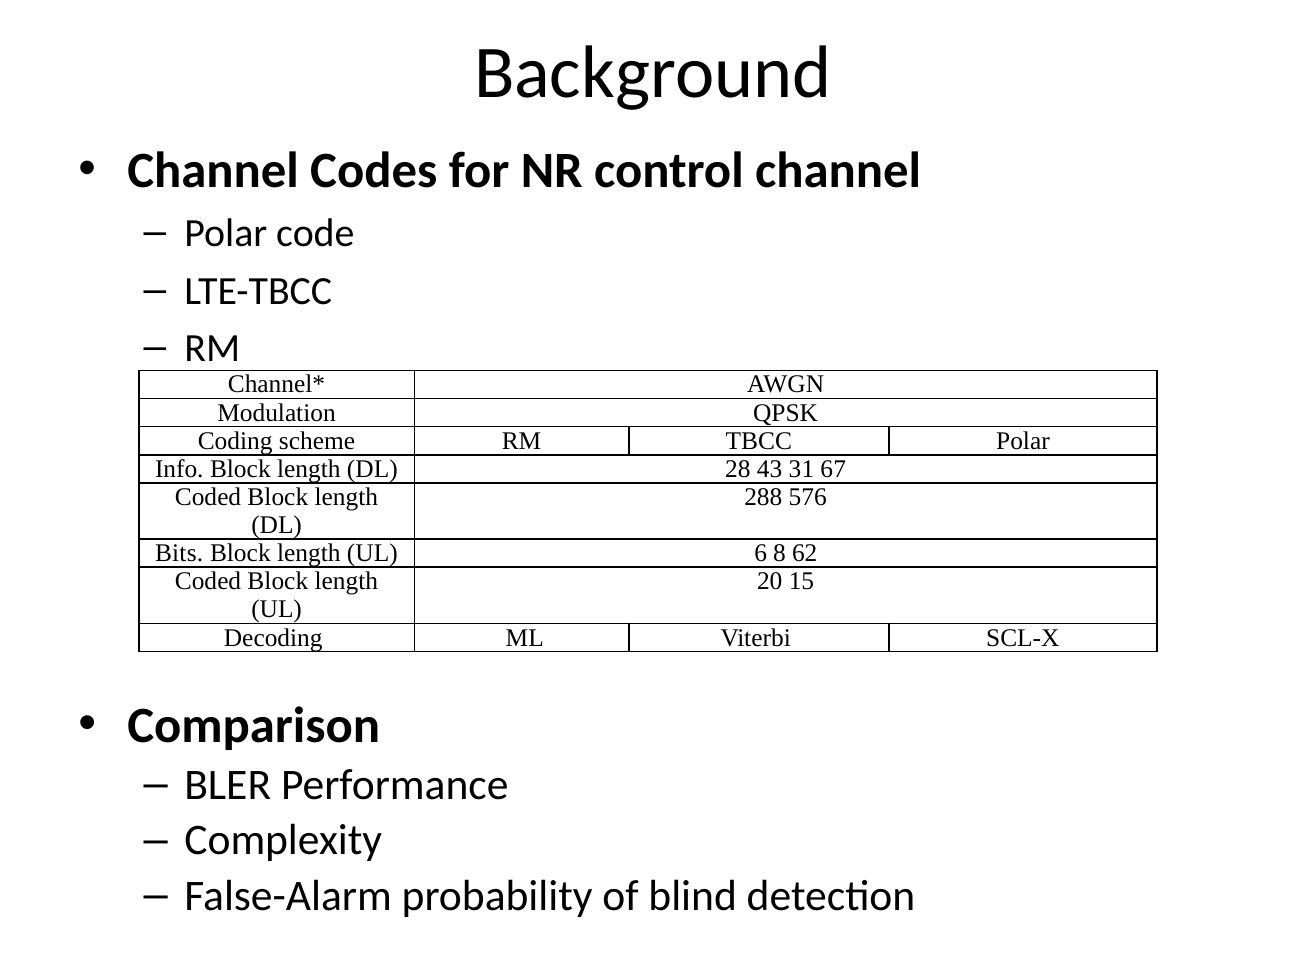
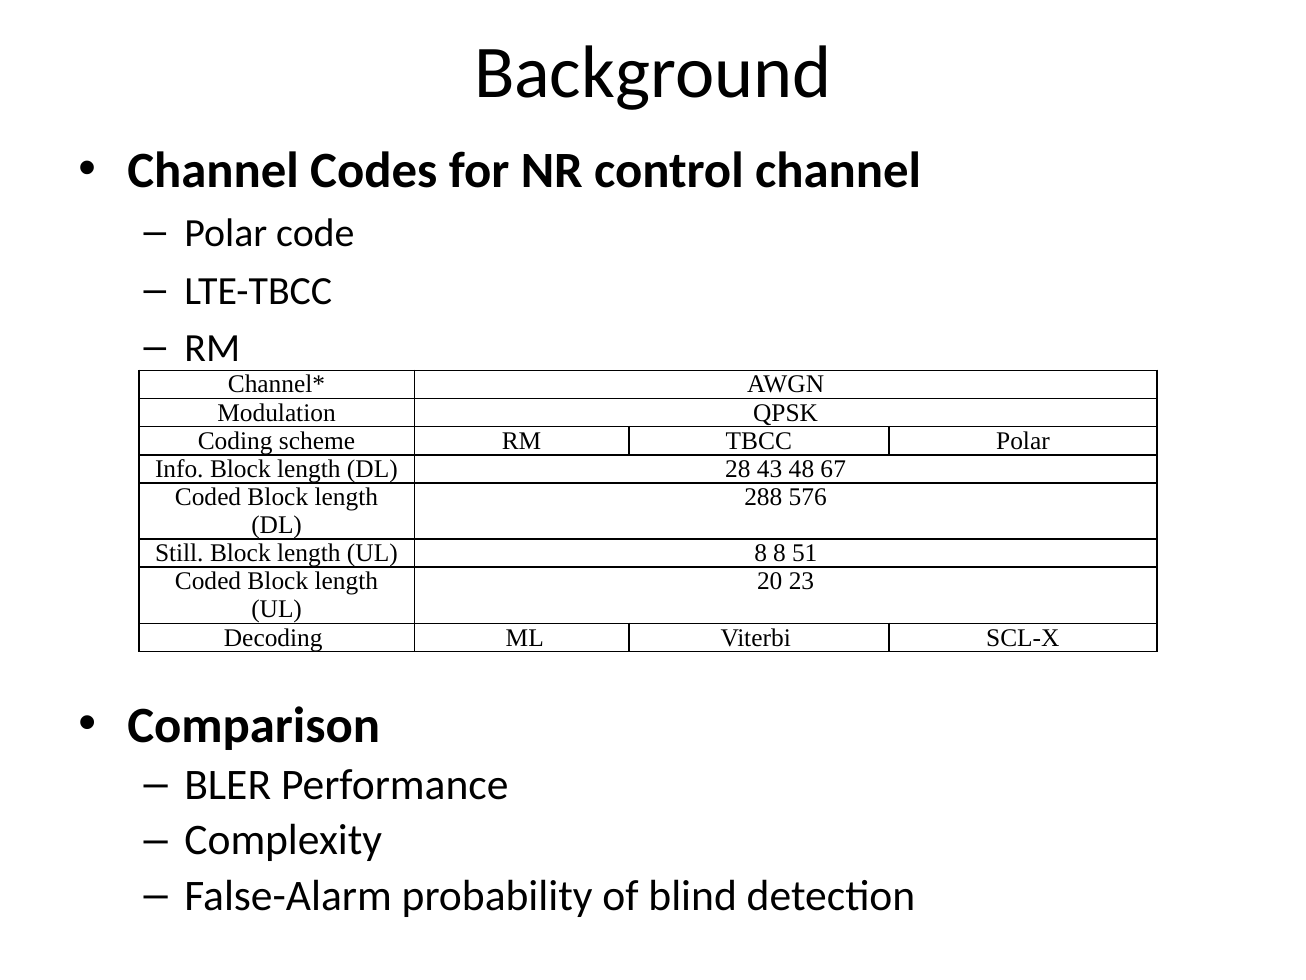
31: 31 -> 48
Bits: Bits -> Still
UL 6: 6 -> 8
62: 62 -> 51
15: 15 -> 23
